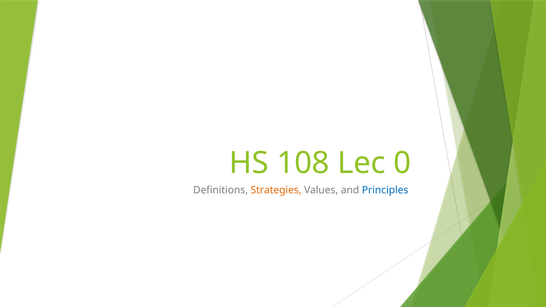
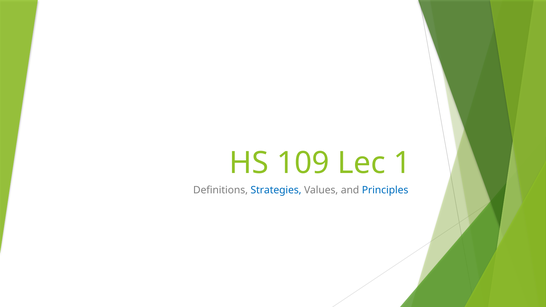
108: 108 -> 109
0: 0 -> 1
Strategies colour: orange -> blue
